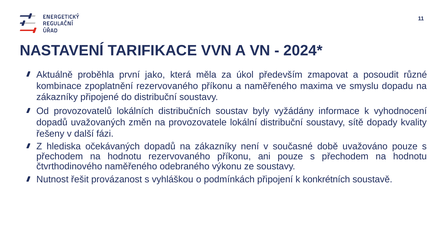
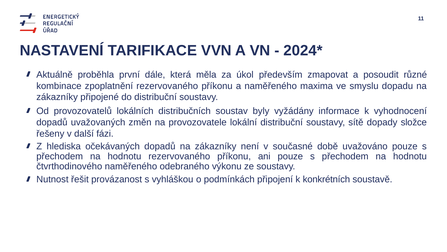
jako: jako -> dále
kvality: kvality -> složce
